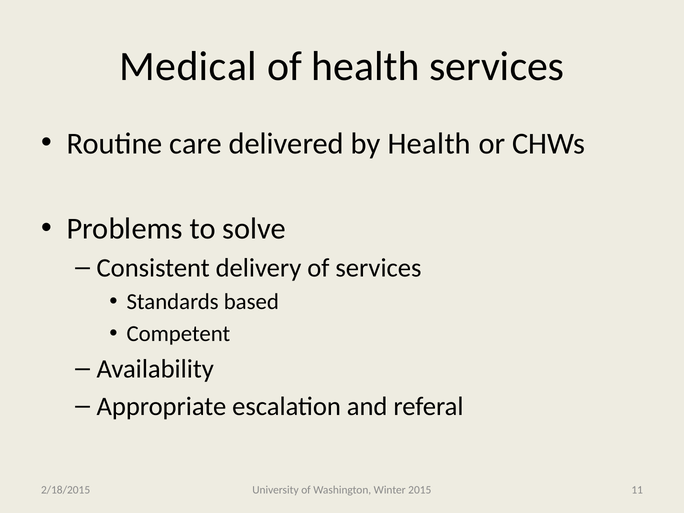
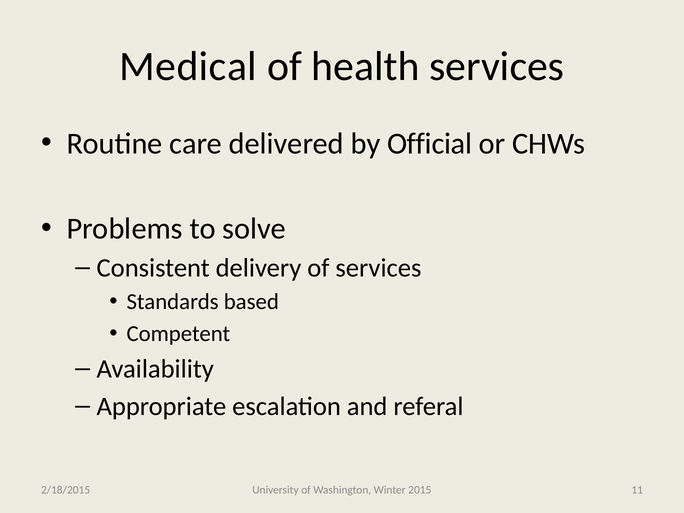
by Health: Health -> Official
